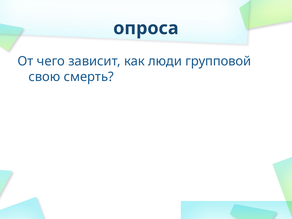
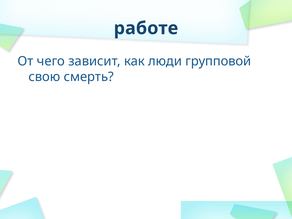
опроса: опроса -> работе
